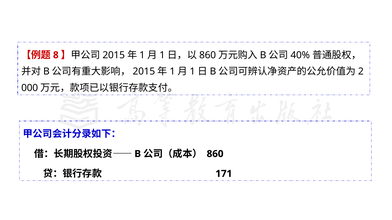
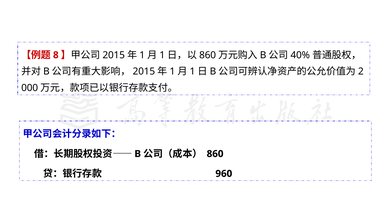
171: 171 -> 960
